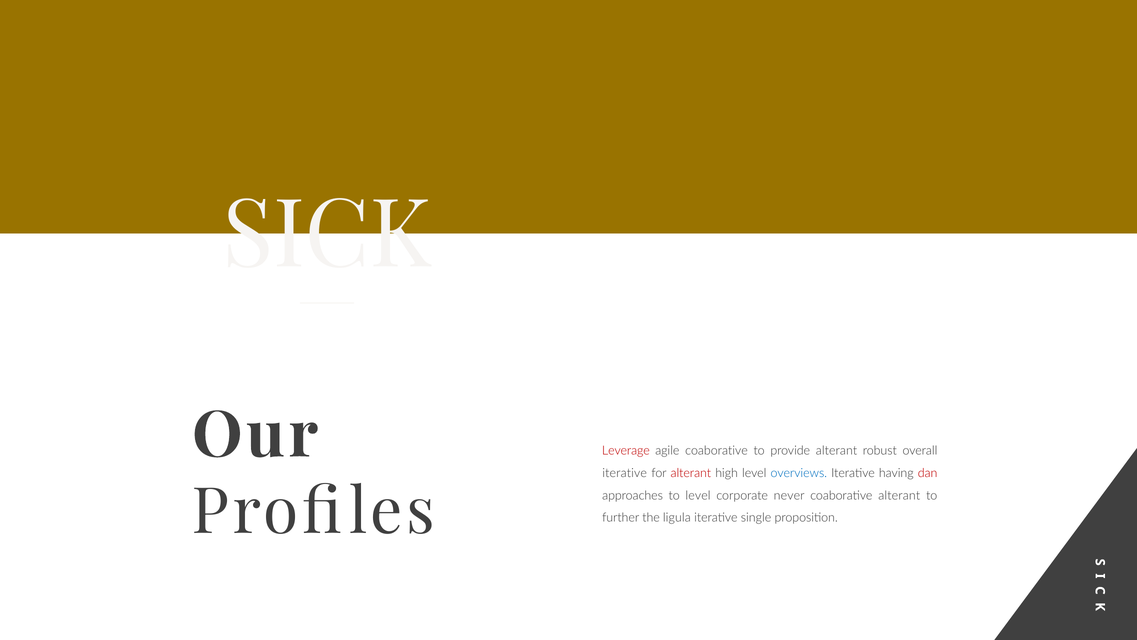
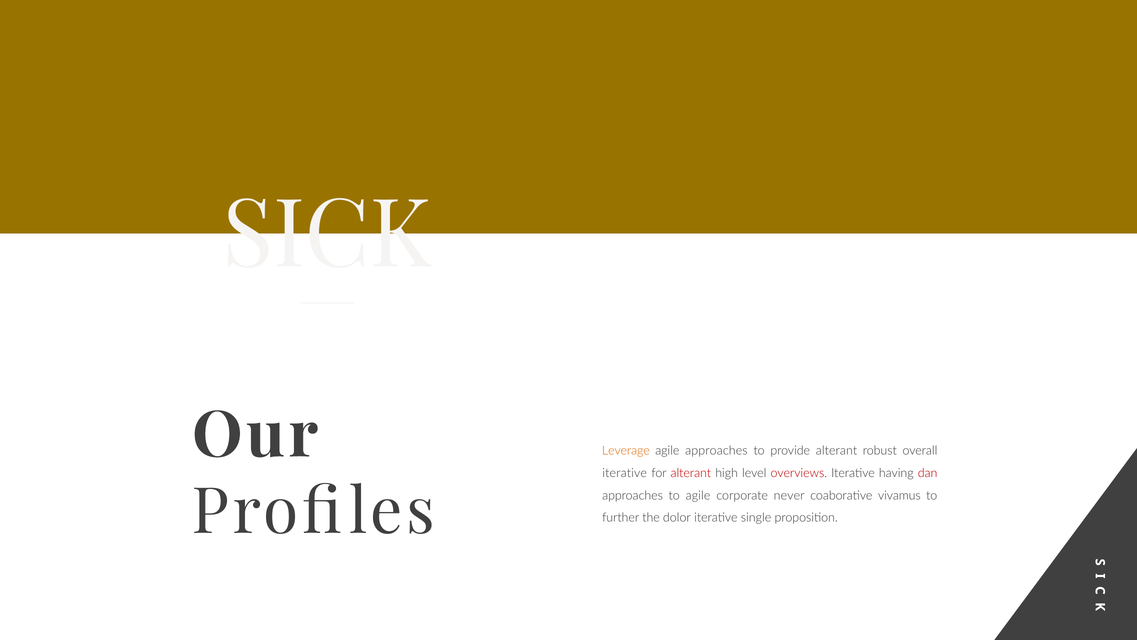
Leverage colour: red -> orange
agile coaborative: coaborative -> approaches
overviews colour: blue -> red
to level: level -> agile
coaborative alterant: alterant -> vivamus
ligula: ligula -> dolor
